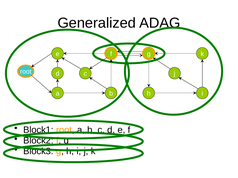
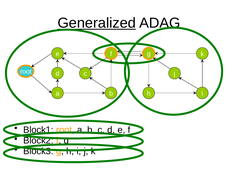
Generalized underline: none -> present
